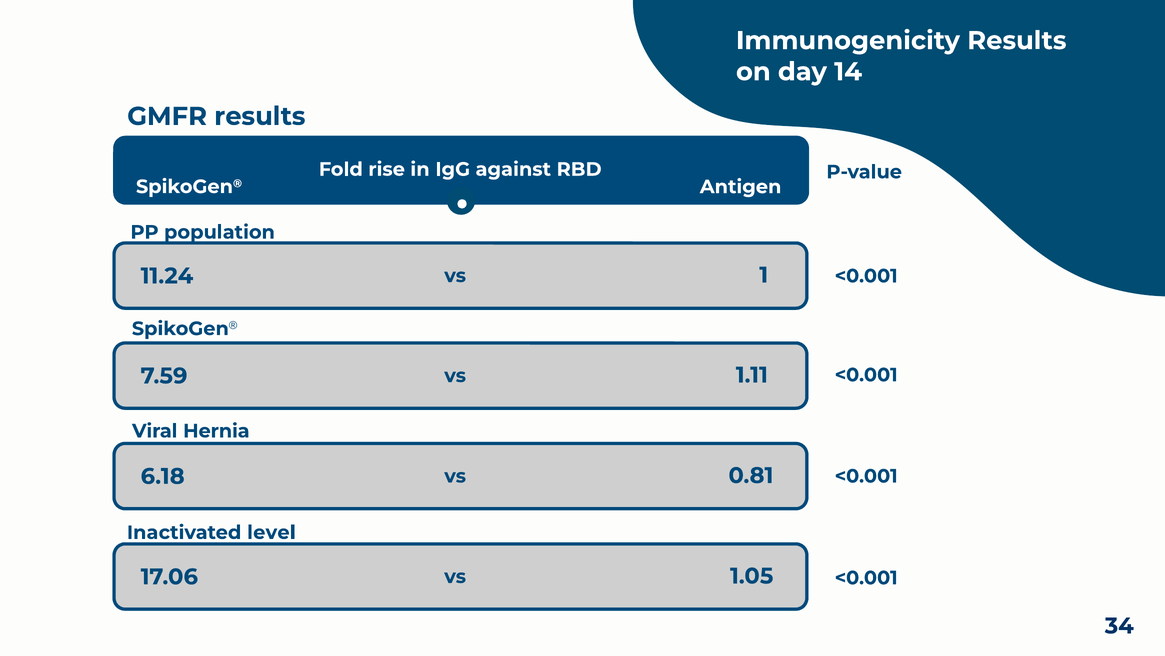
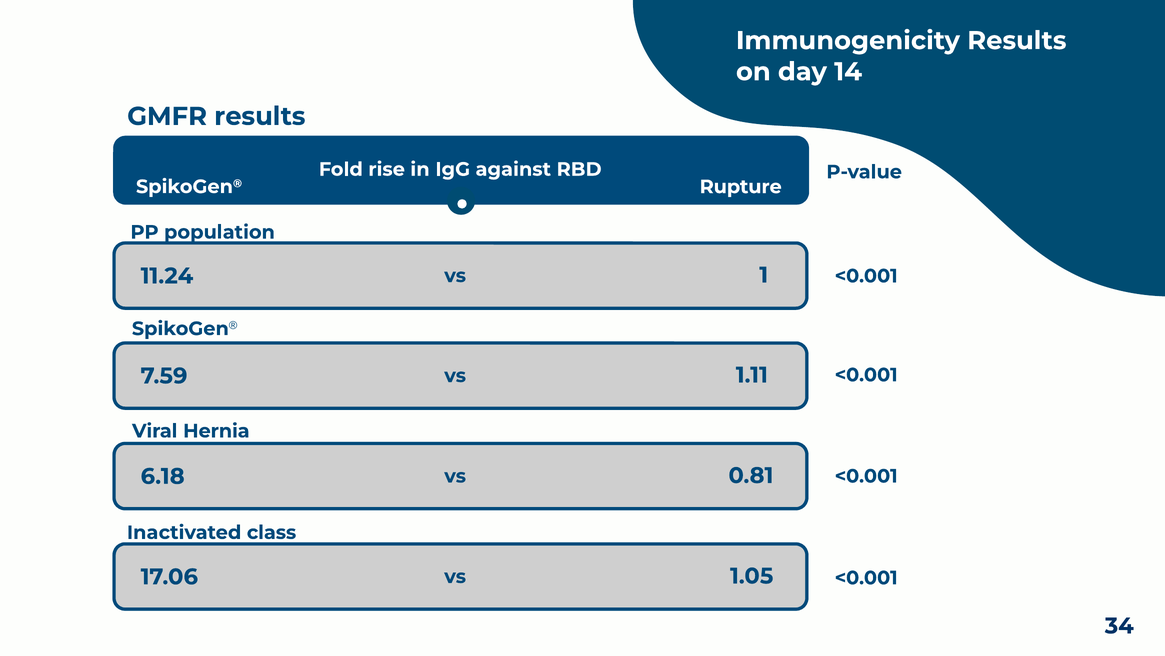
Antigen: Antigen -> Rupture
level: level -> class
